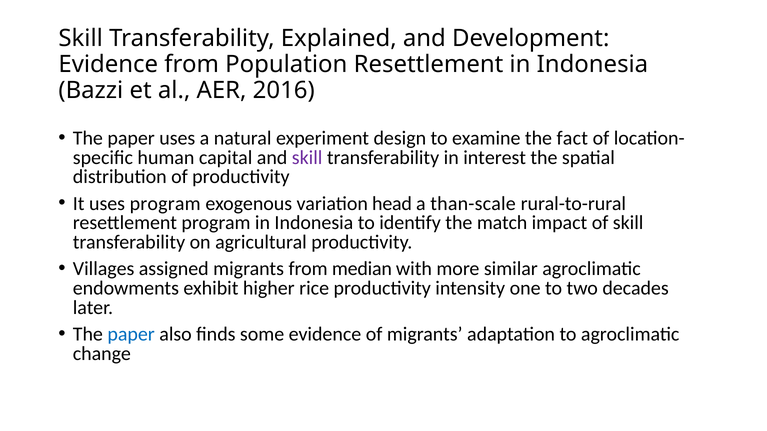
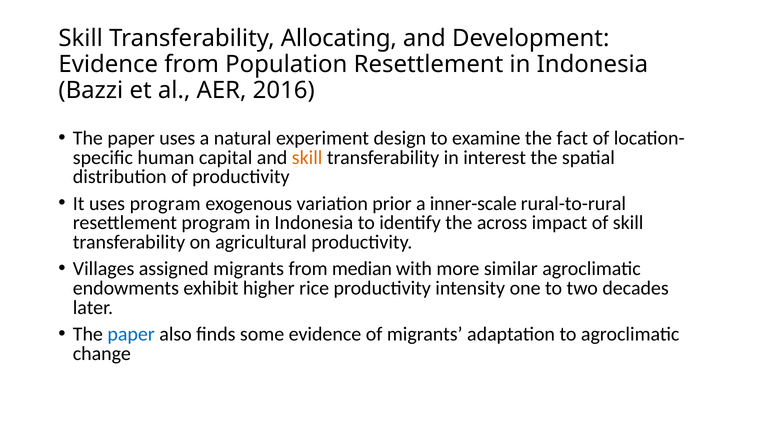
Explained: Explained -> Allocating
skill at (307, 158) colour: purple -> orange
head: head -> prior
than-scale: than-scale -> inner-scale
match: match -> across
